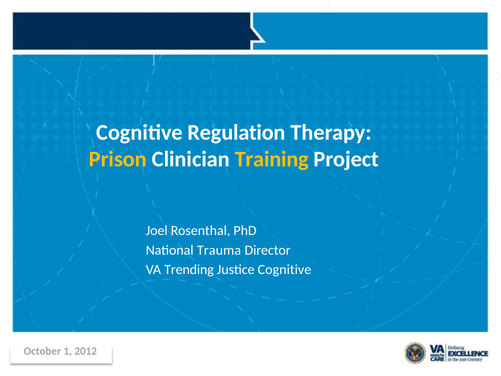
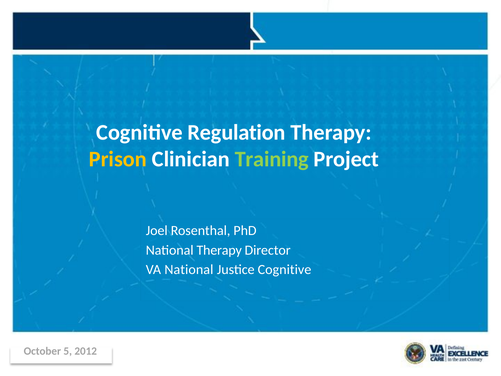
Training colour: yellow -> light green
National Trauma: Trauma -> Therapy
VA Trending: Trending -> National
1: 1 -> 5
